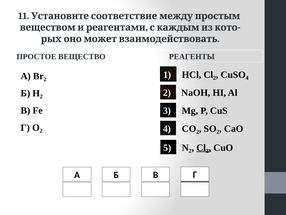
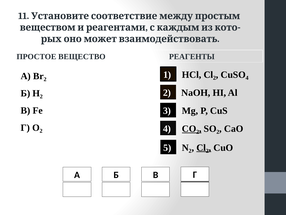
CO₂ underline: none -> present
